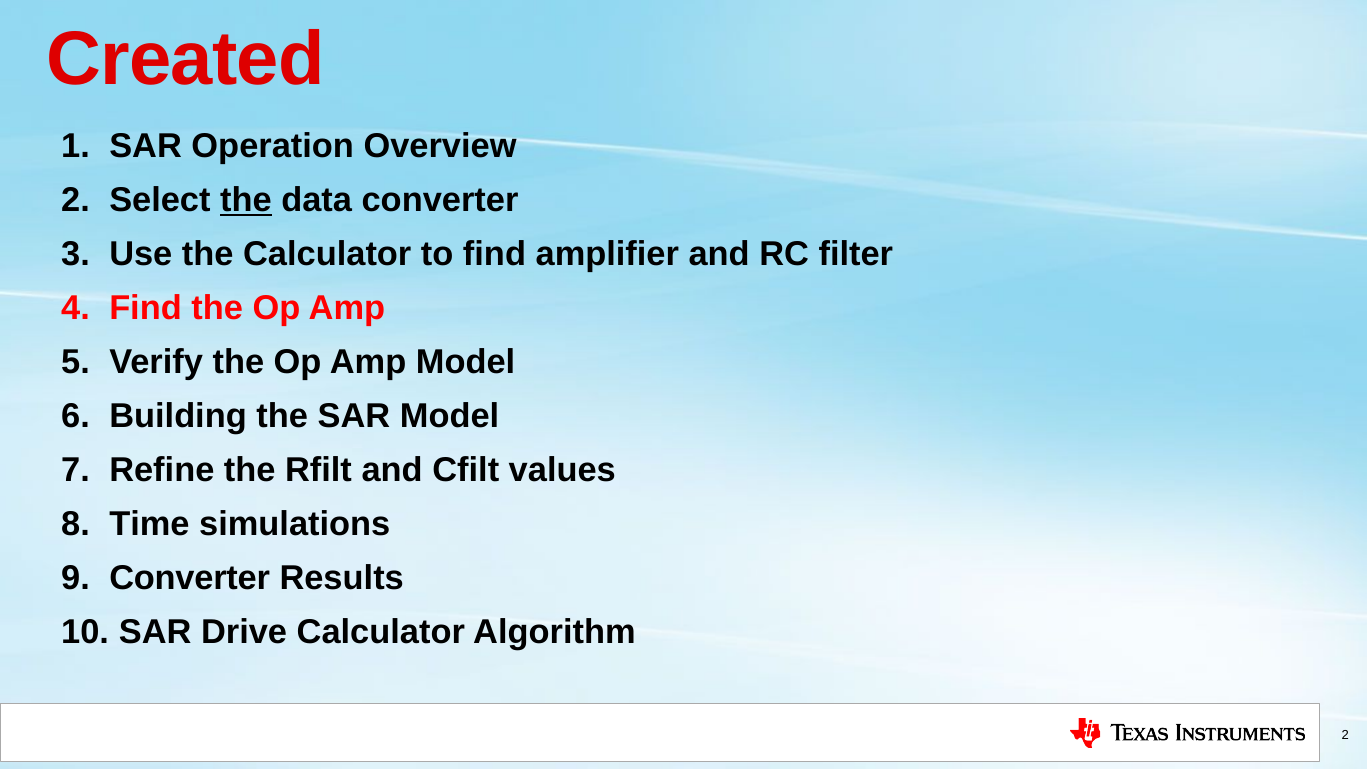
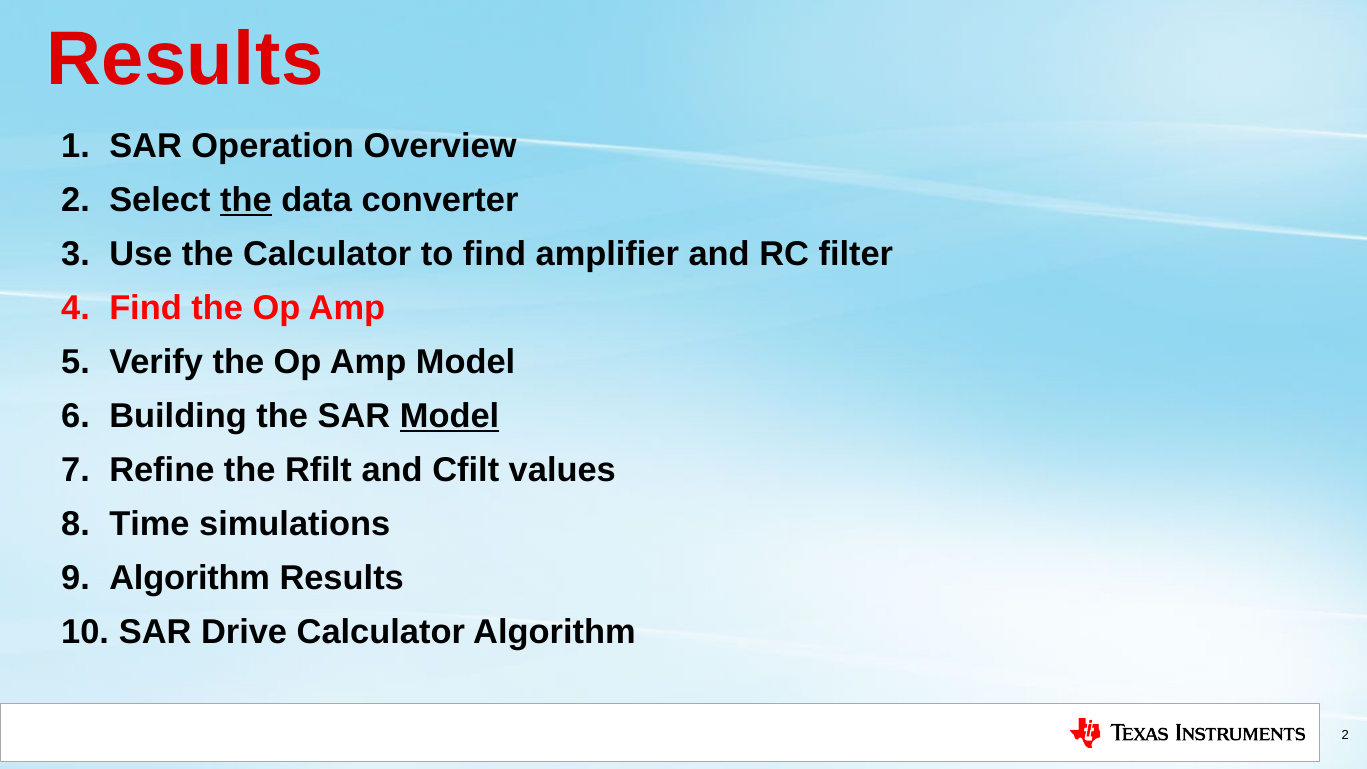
Created at (185, 60): Created -> Results
Model at (450, 416) underline: none -> present
Converter at (190, 578): Converter -> Algorithm
